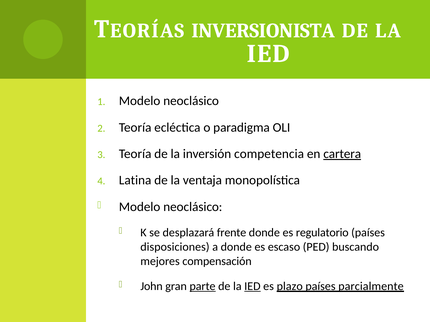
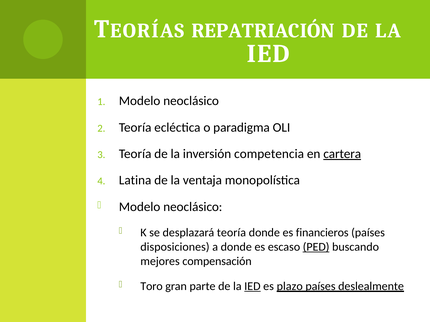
INVERSIONISTA: INVERSIONISTA -> REPATRIACIÓN
desplazará frente: frente -> teoría
regulatorio: regulatorio -> financieros
PED underline: none -> present
John: John -> Toro
parte underline: present -> none
parcialmente: parcialmente -> deslealmente
